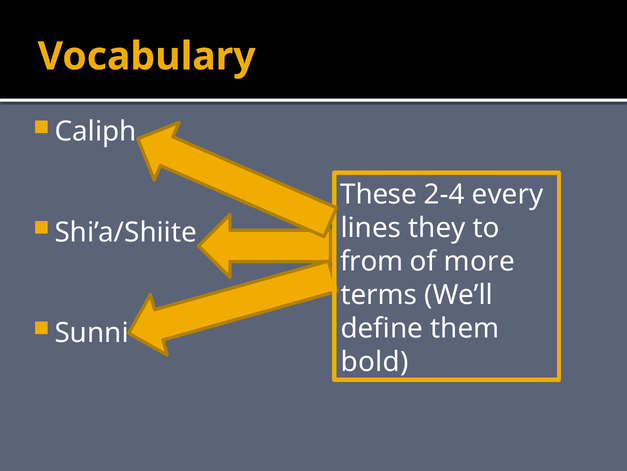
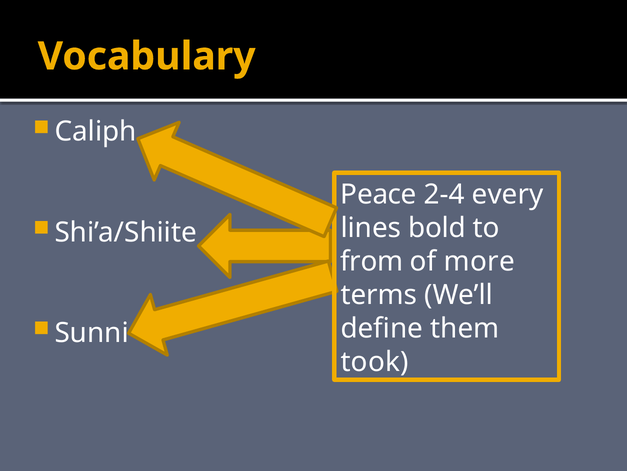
These: These -> Peace
they: they -> bold
bold: bold -> took
